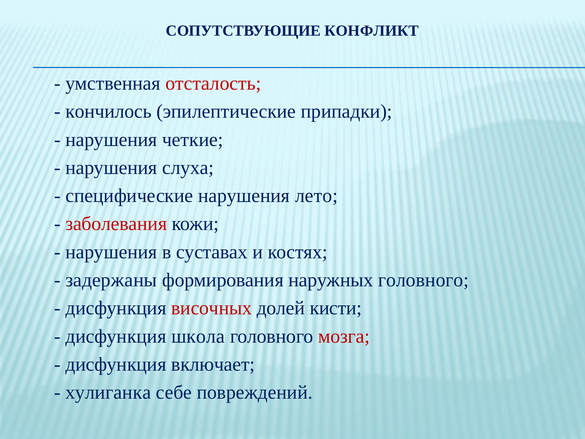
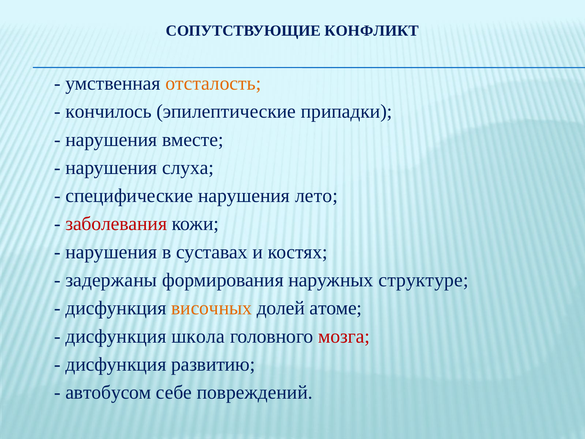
отсталость colour: red -> orange
четкие: четкие -> вместе
наружных головного: головного -> структуре
височных colour: red -> orange
кисти: кисти -> атоме
включает: включает -> развитию
хулиганка: хулиганка -> автобусом
